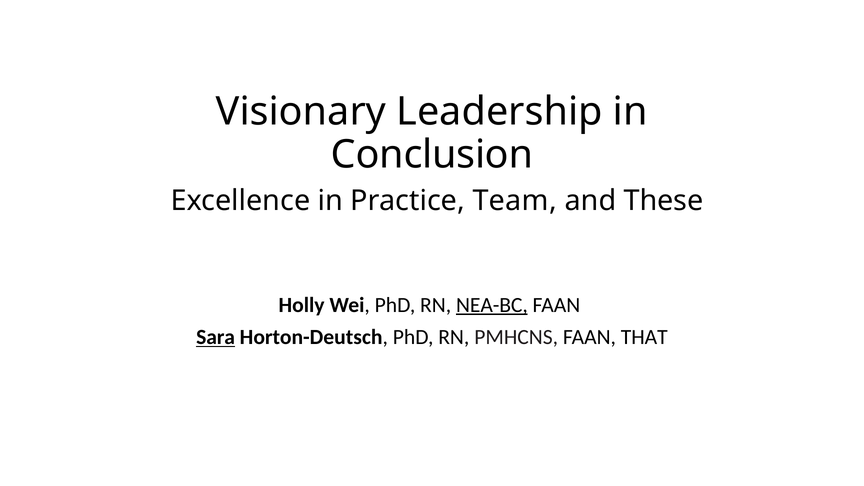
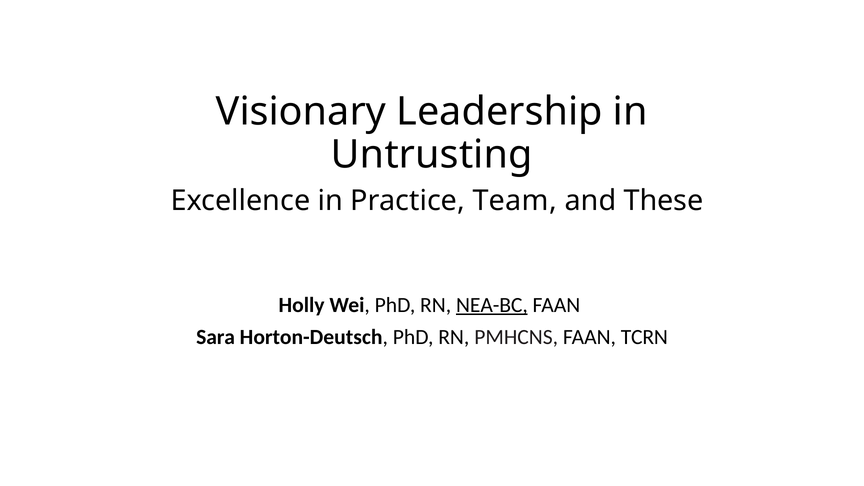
Conclusion: Conclusion -> Untrusting
Sara underline: present -> none
THAT: THAT -> TCRN
